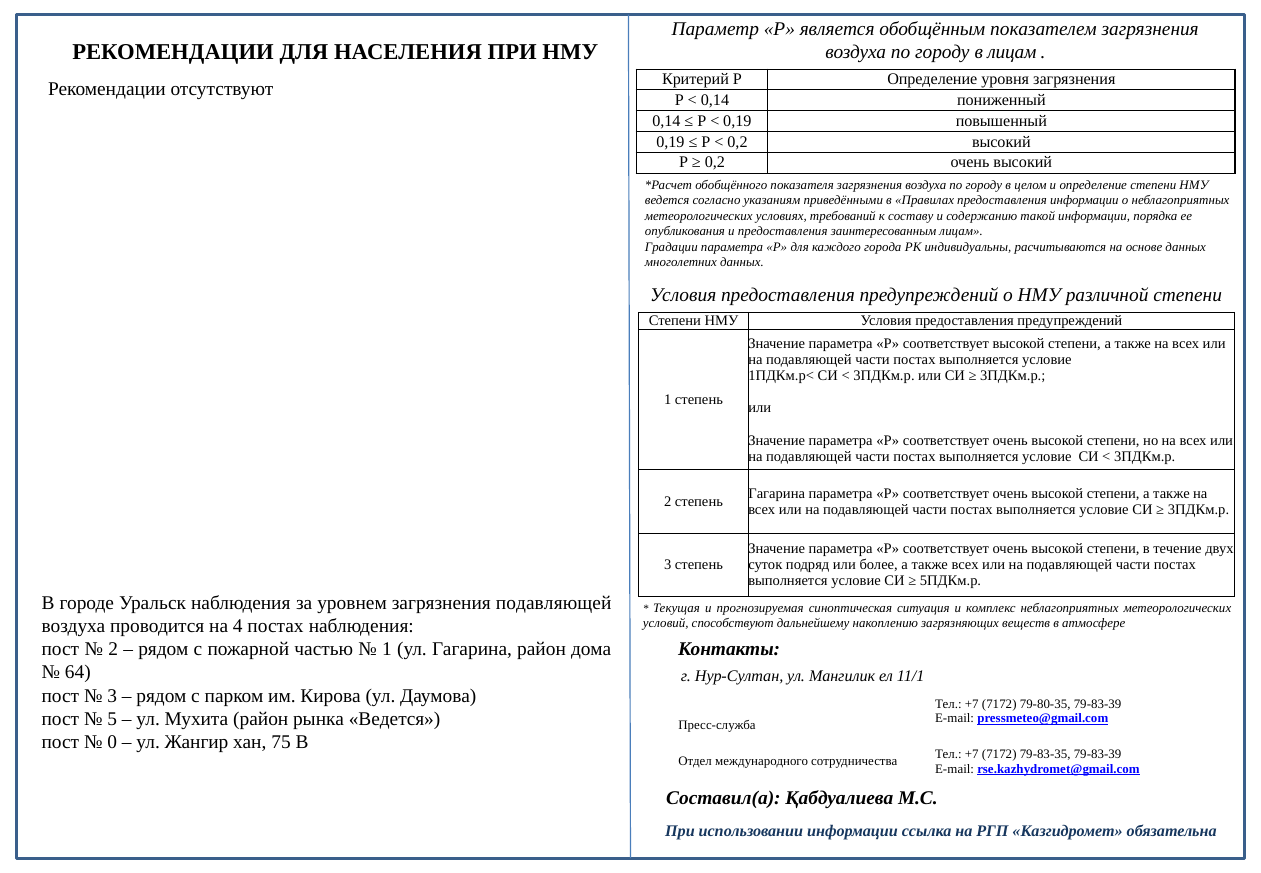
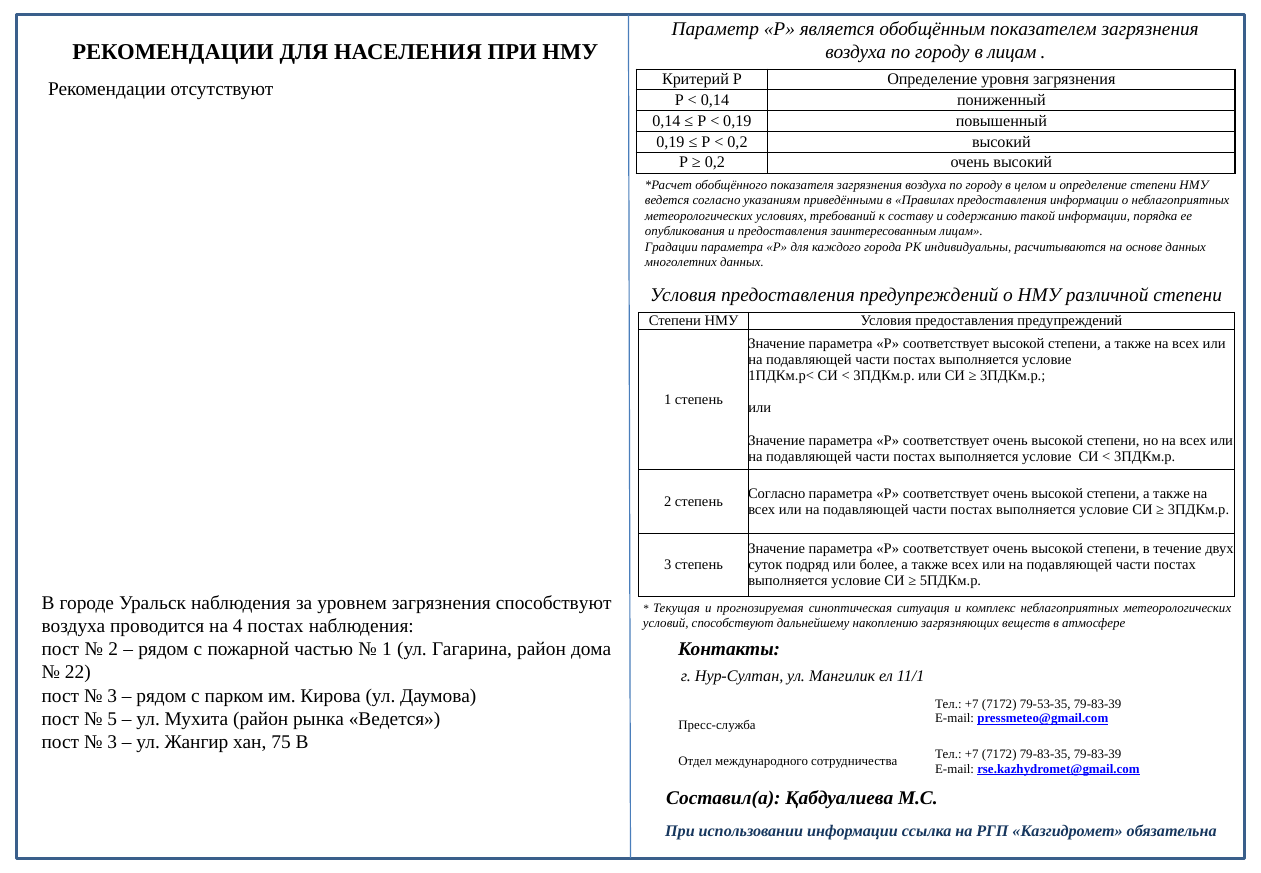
Гагарина at (777, 493): Гагарина -> Согласно
загрязнения подавляющей: подавляющей -> способствуют
64: 64 -> 22
79-80-35: 79-80-35 -> 79-53-35
0 at (112, 742): 0 -> 3
